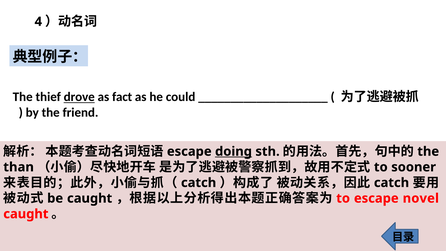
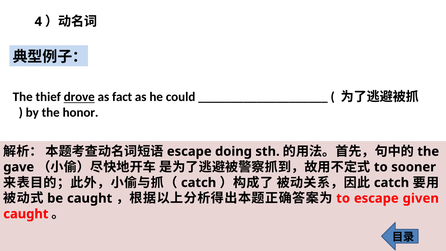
friend: friend -> honor
doing underline: present -> none
than: than -> gave
novel: novel -> given
